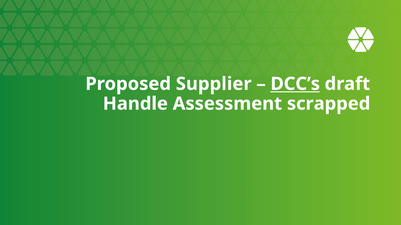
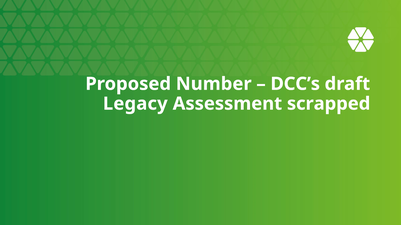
Supplier: Supplier -> Number
DCC’s underline: present -> none
Handle: Handle -> Legacy
